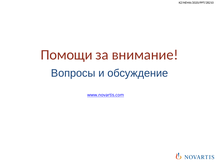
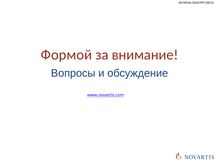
Помощи: Помощи -> Формой
